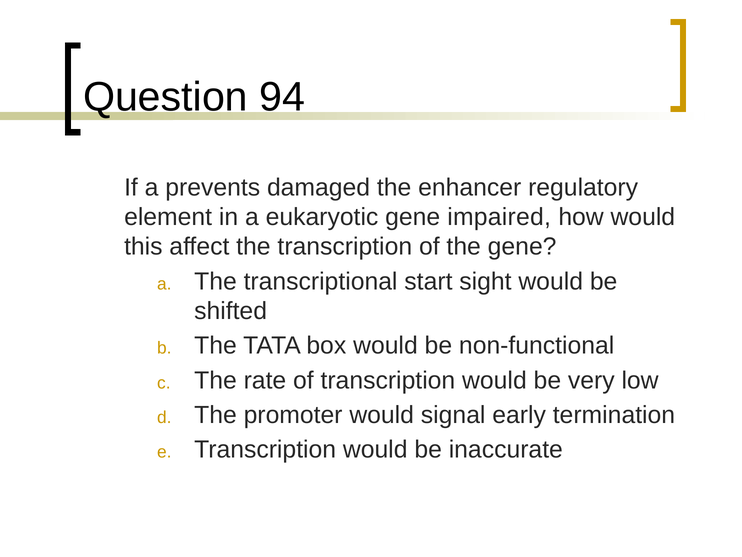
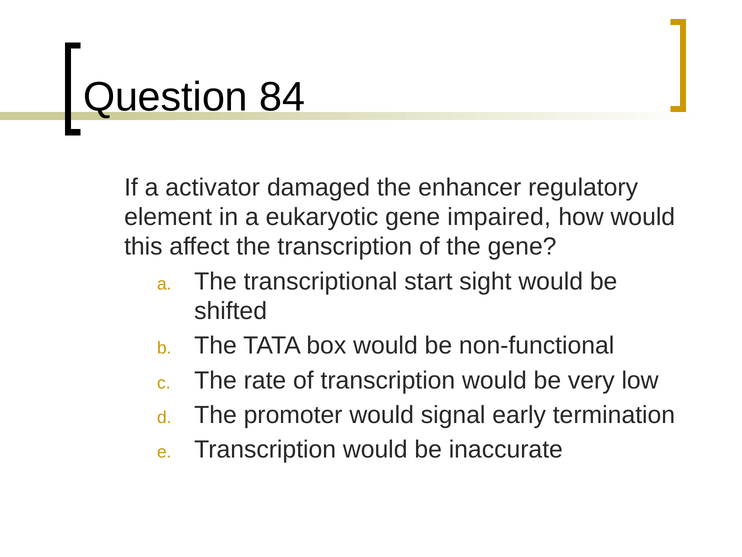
94: 94 -> 84
prevents: prevents -> activator
